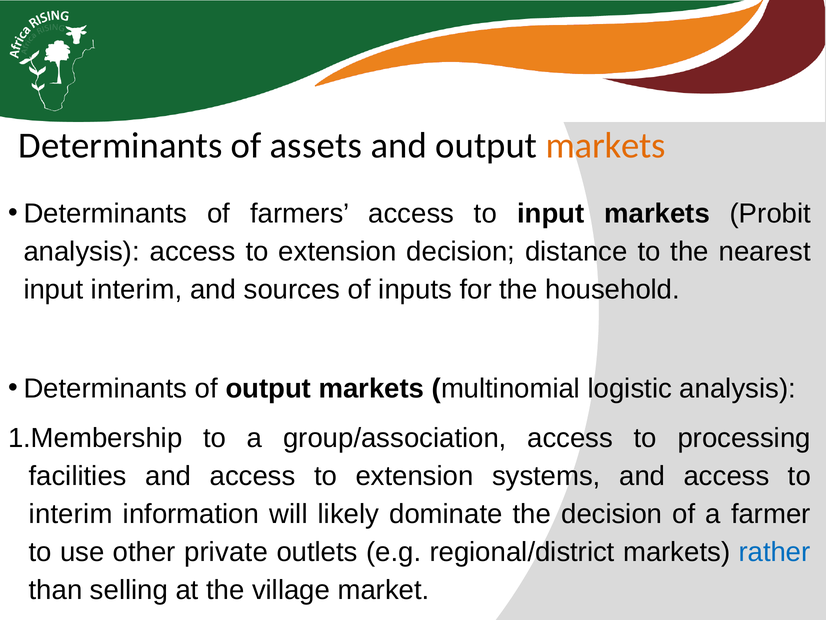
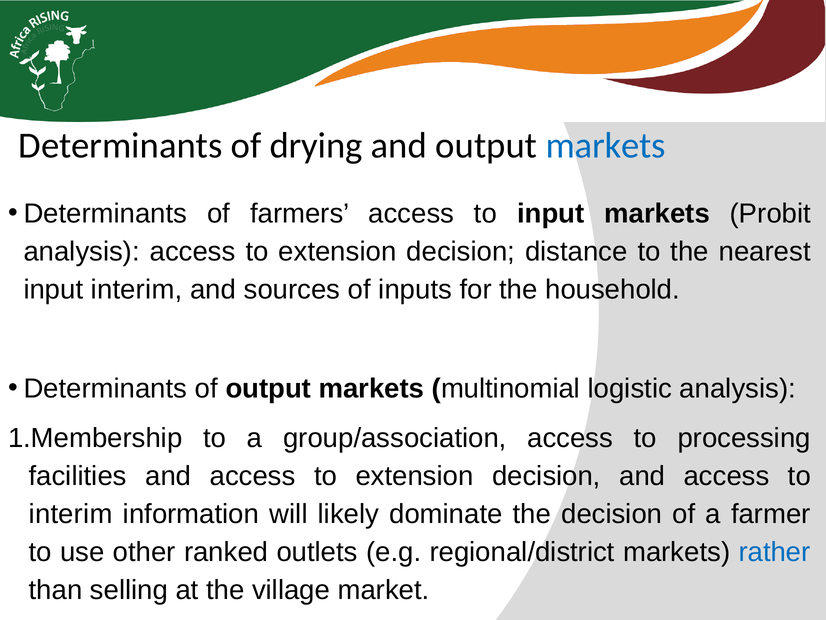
assets: assets -> drying
markets at (606, 146) colour: orange -> blue
systems at (546, 476): systems -> decision
private: private -> ranked
